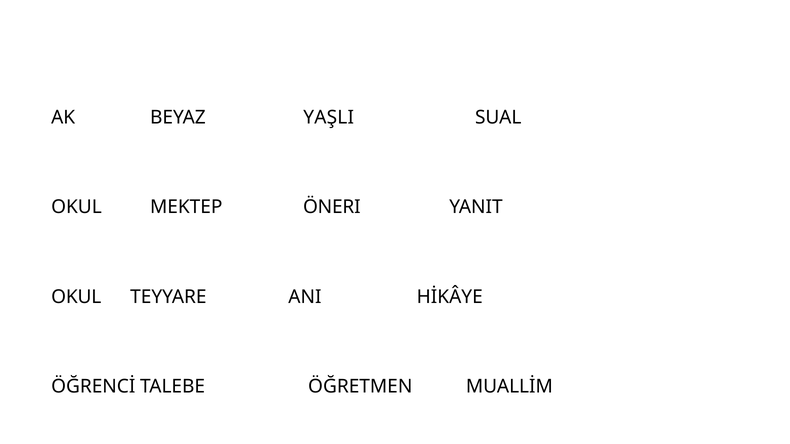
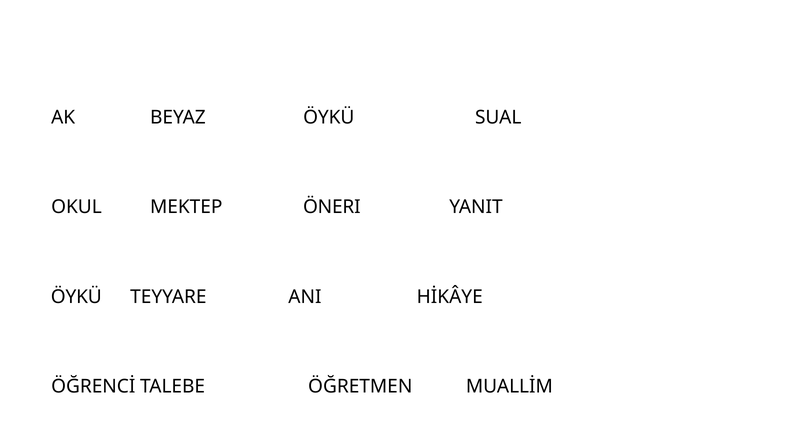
BEYAZ YAŞLI: YAŞLI -> ÖYKÜ
OKUL at (76, 297): OKUL -> ÖYKÜ
